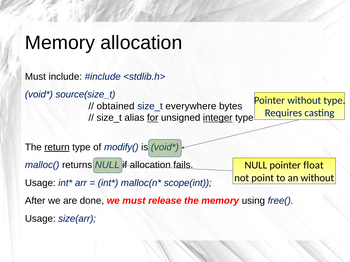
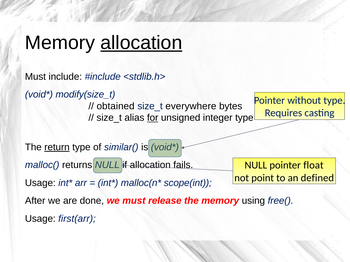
allocation at (141, 43) underline: none -> present
source(size_t: source(size_t -> modify(size_t
integer underline: present -> none
modify(: modify( -> similar(
an without: without -> defined
size(arr: size(arr -> first(arr
